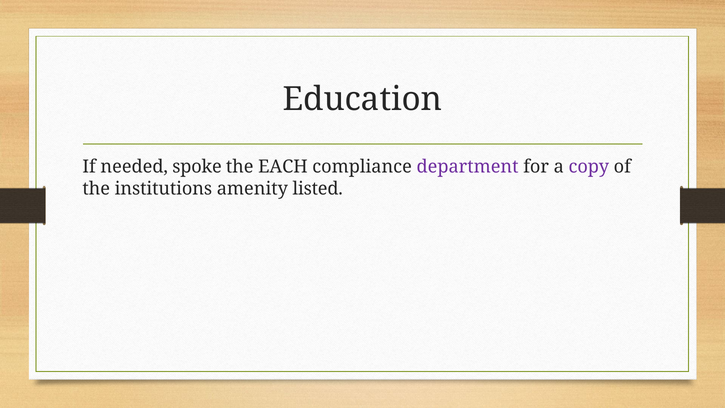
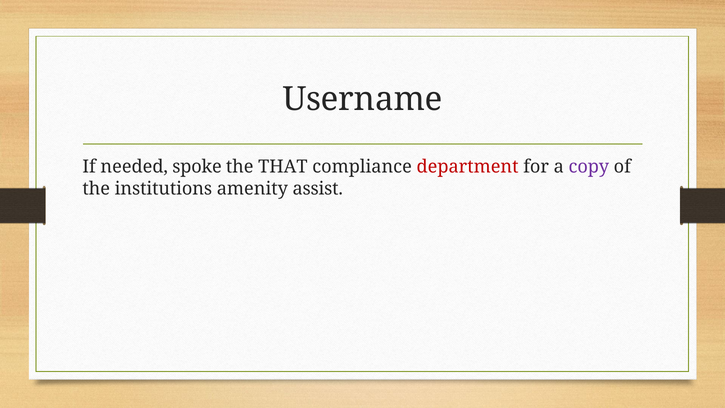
Education: Education -> Username
EACH: EACH -> THAT
department colour: purple -> red
listed: listed -> assist
